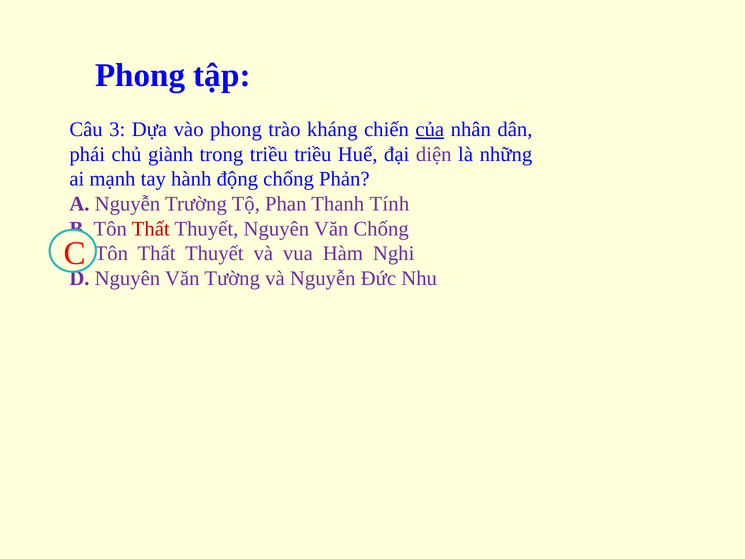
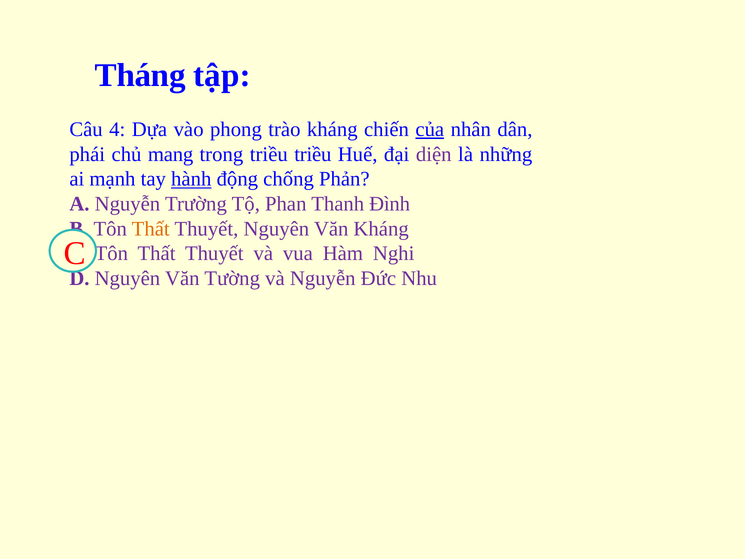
Phong at (140, 76): Phong -> Tháng
3: 3 -> 4
giành: giành -> mang
hành underline: none -> present
Tính: Tính -> Đình
Thất at (151, 229) colour: red -> orange
Văn Chống: Chống -> Kháng
